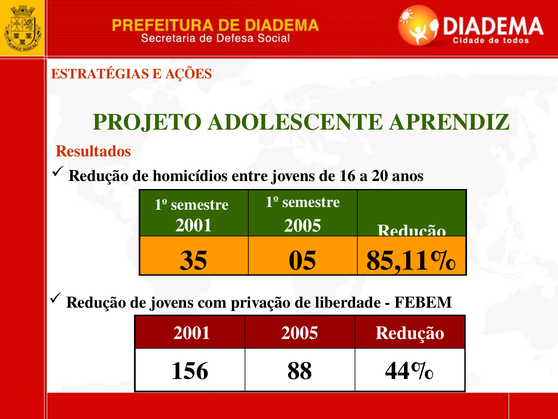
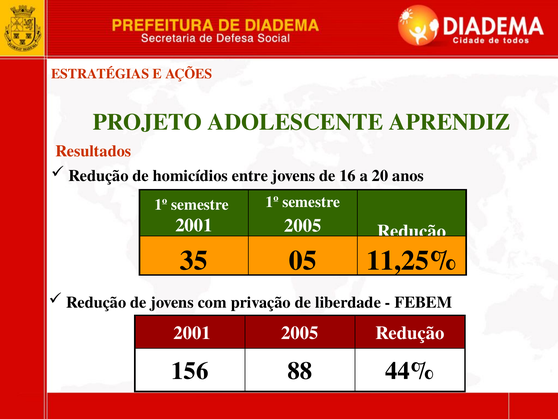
85,11%: 85,11% -> 11,25%
